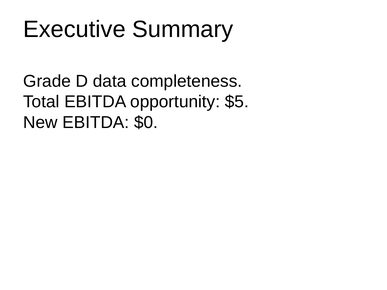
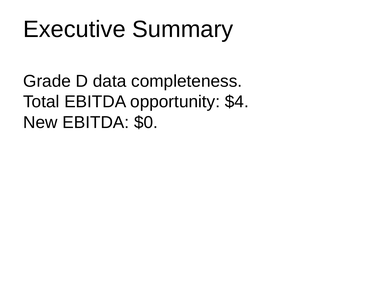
$5: $5 -> $4
